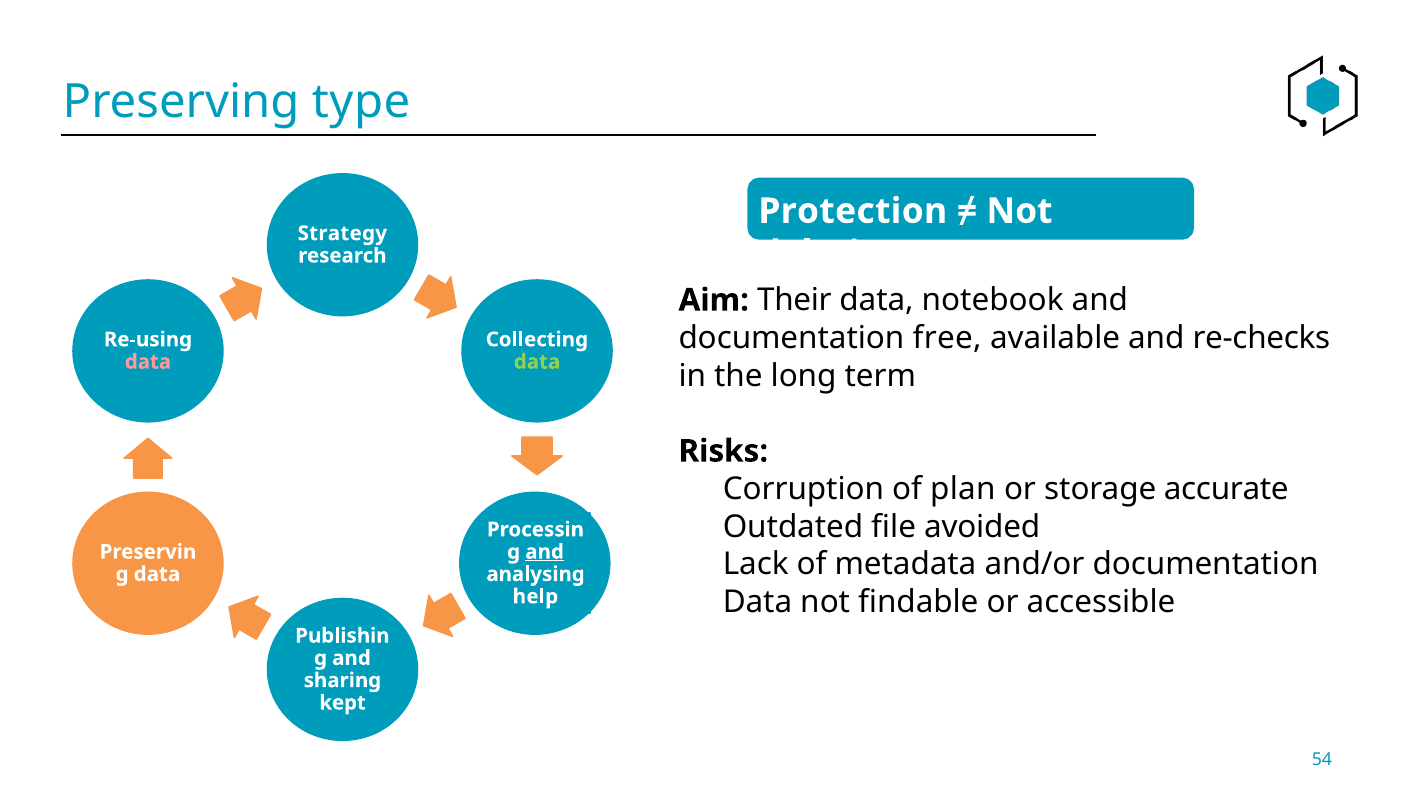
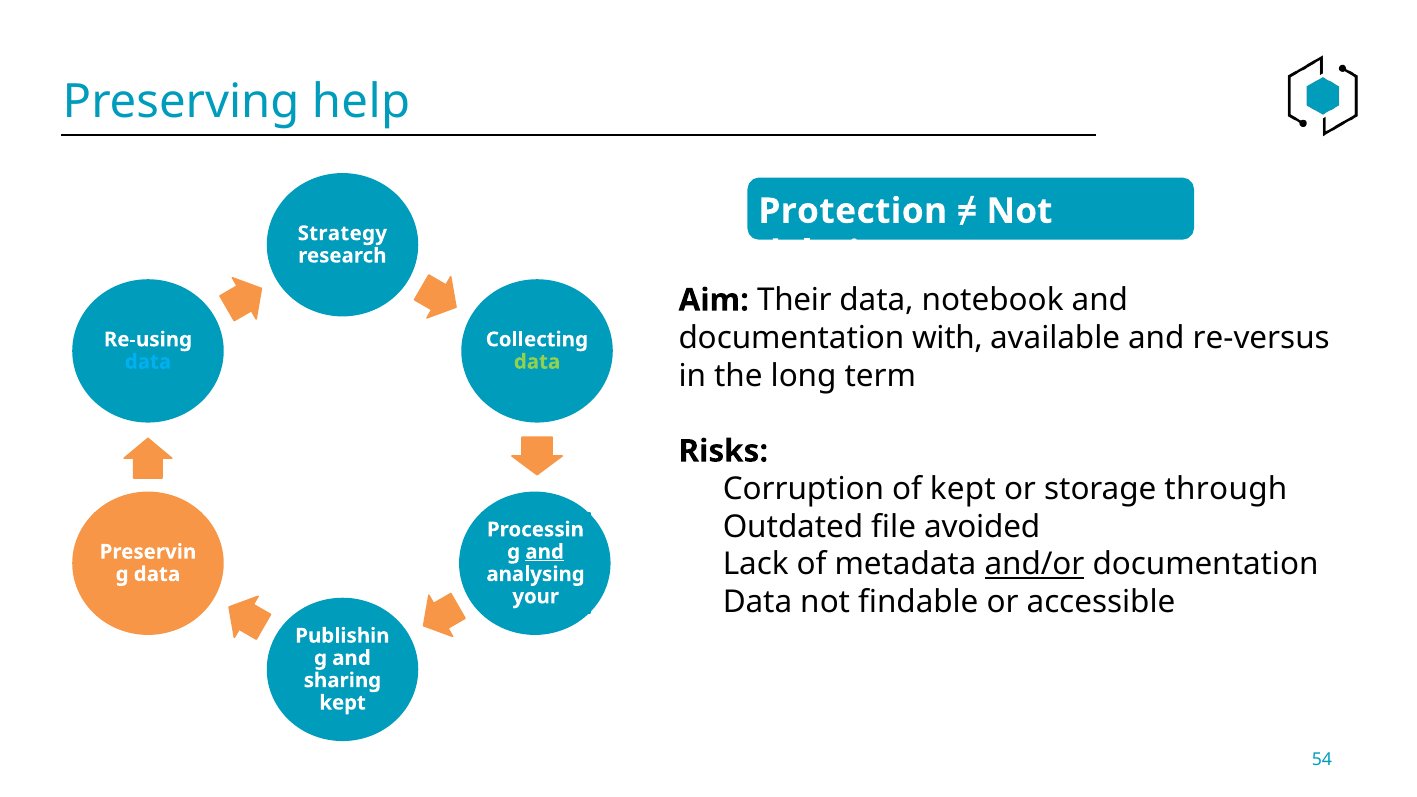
type: type -> help
free: free -> with
re-checks: re-checks -> re-versus
data at (148, 362) colour: pink -> light blue
of plan: plan -> kept
accurate: accurate -> through
and/or underline: none -> present
help: help -> your
